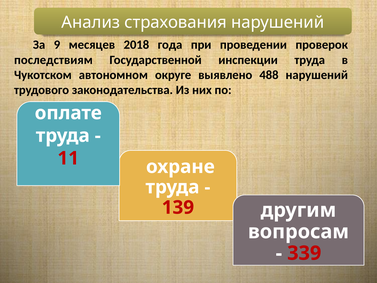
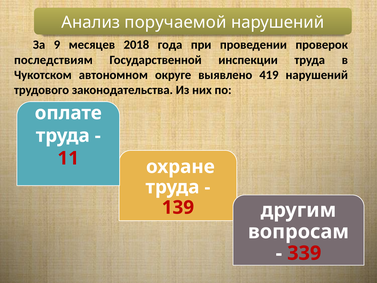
страхования: страхования -> поручаемой
488: 488 -> 419
